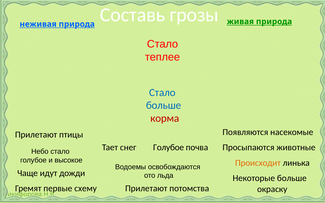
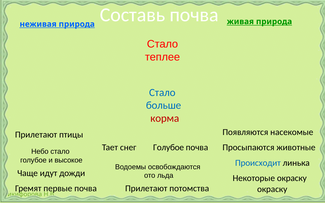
Составь грозы: грозы -> почва
Происходит colour: orange -> blue
Некоторые больше: больше -> окраску
первые схему: схему -> почва
